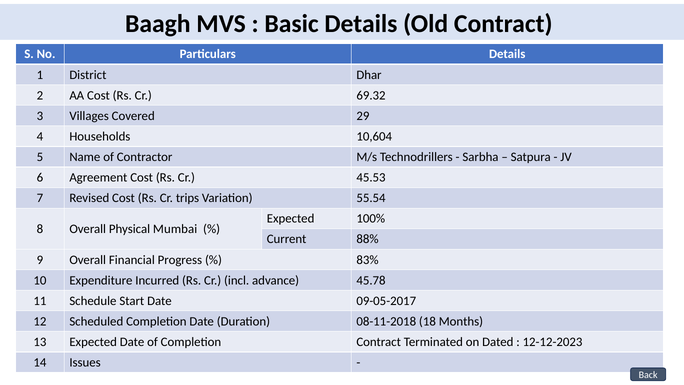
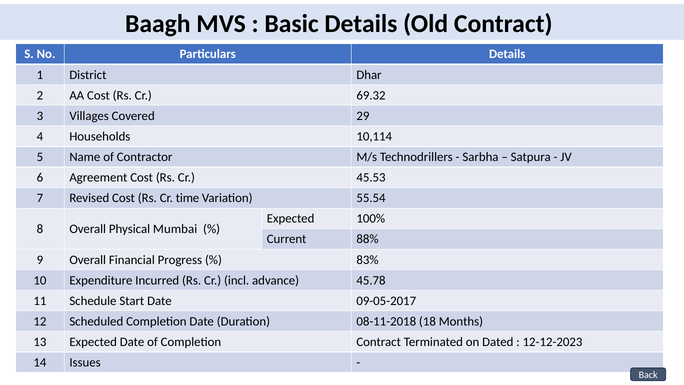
10,604: 10,604 -> 10,114
trips: trips -> time
